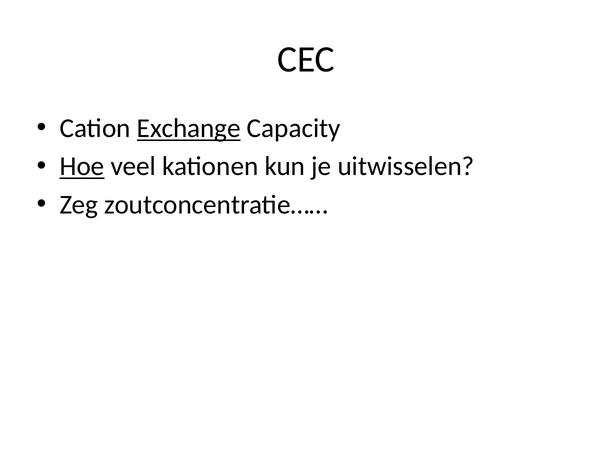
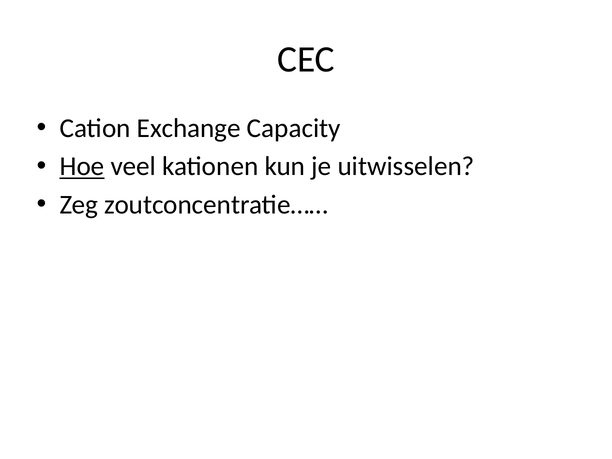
Exchange underline: present -> none
